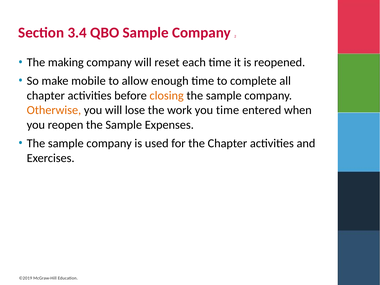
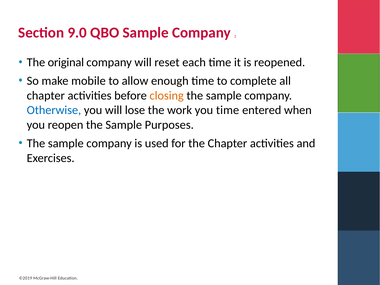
3.4: 3.4 -> 9.0
making: making -> original
Otherwise colour: orange -> blue
Expenses: Expenses -> Purposes
